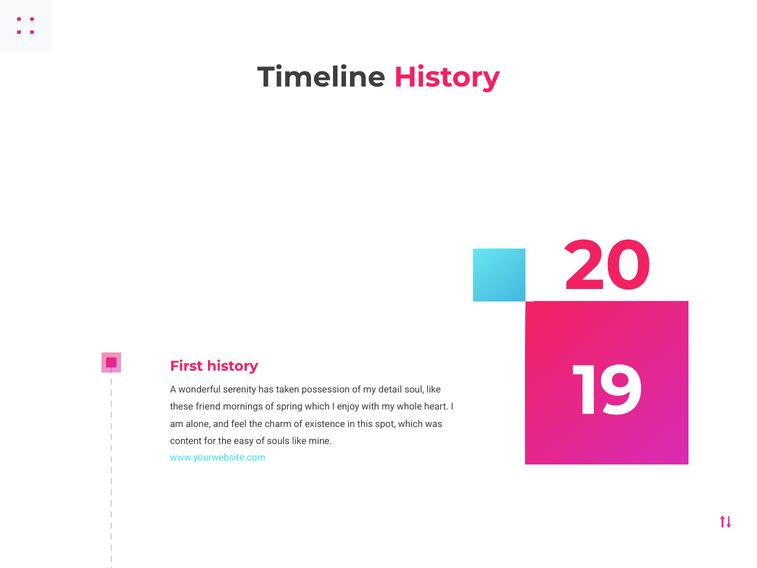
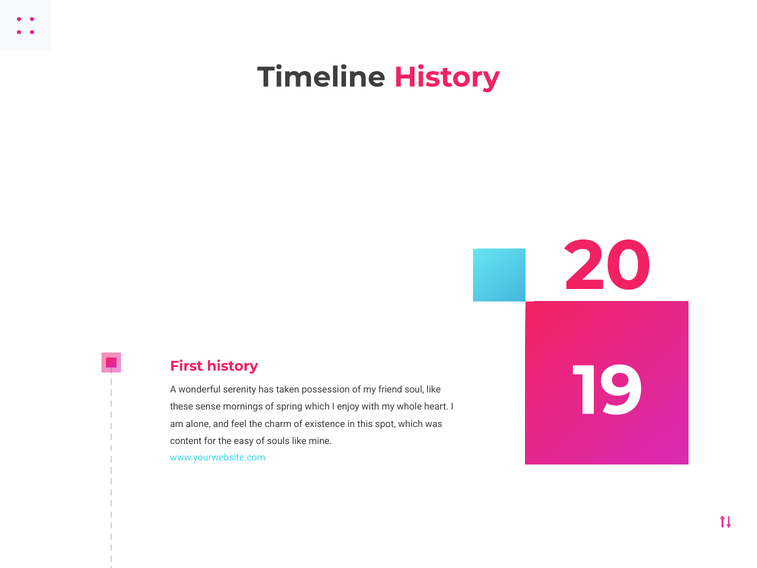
detail: detail -> friend
friend: friend -> sense
